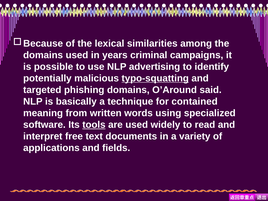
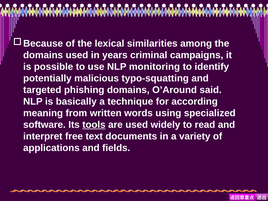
advertising: advertising -> monitoring
typo-squatting underline: present -> none
contained: contained -> according
